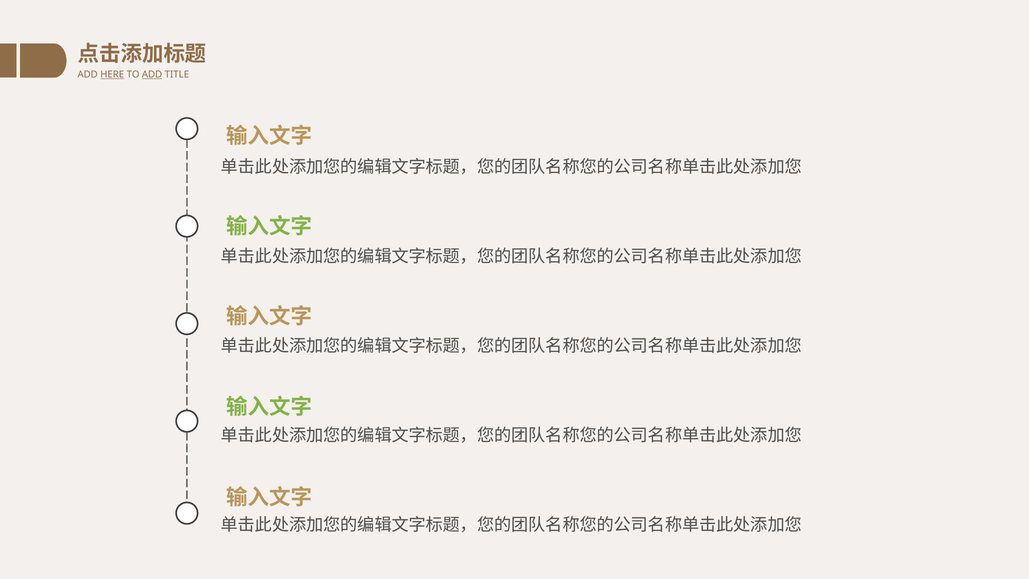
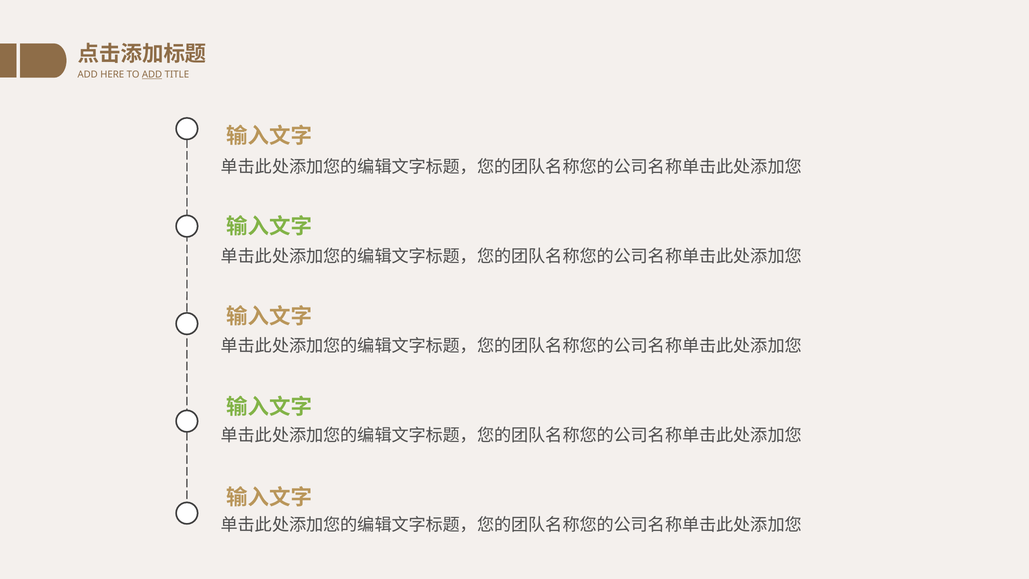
HERE underline: present -> none
